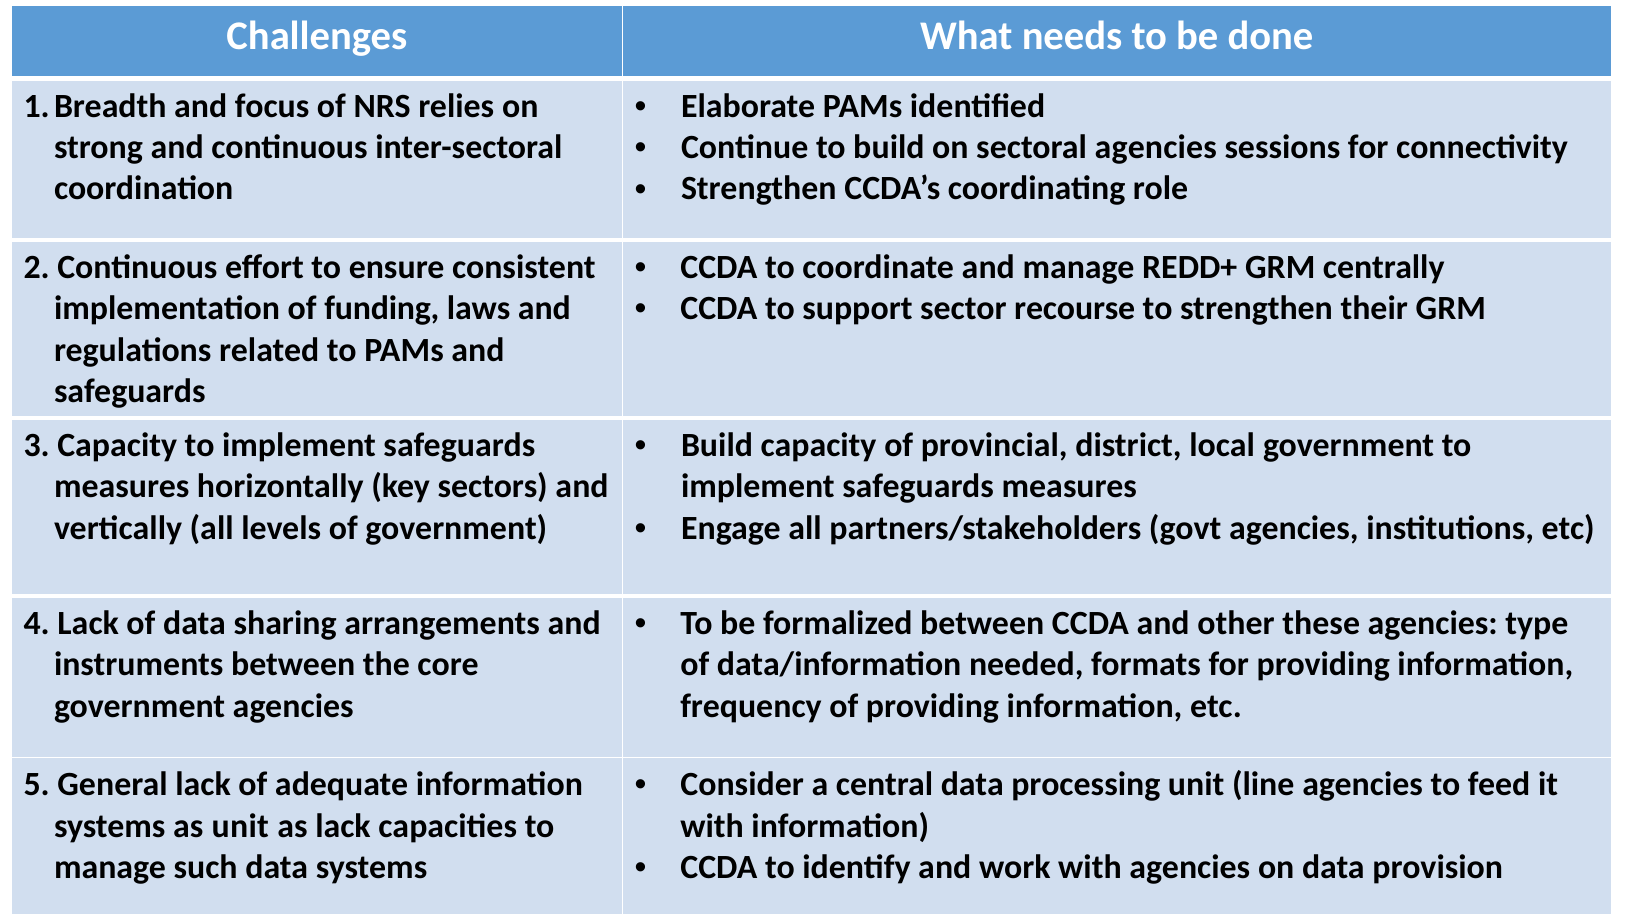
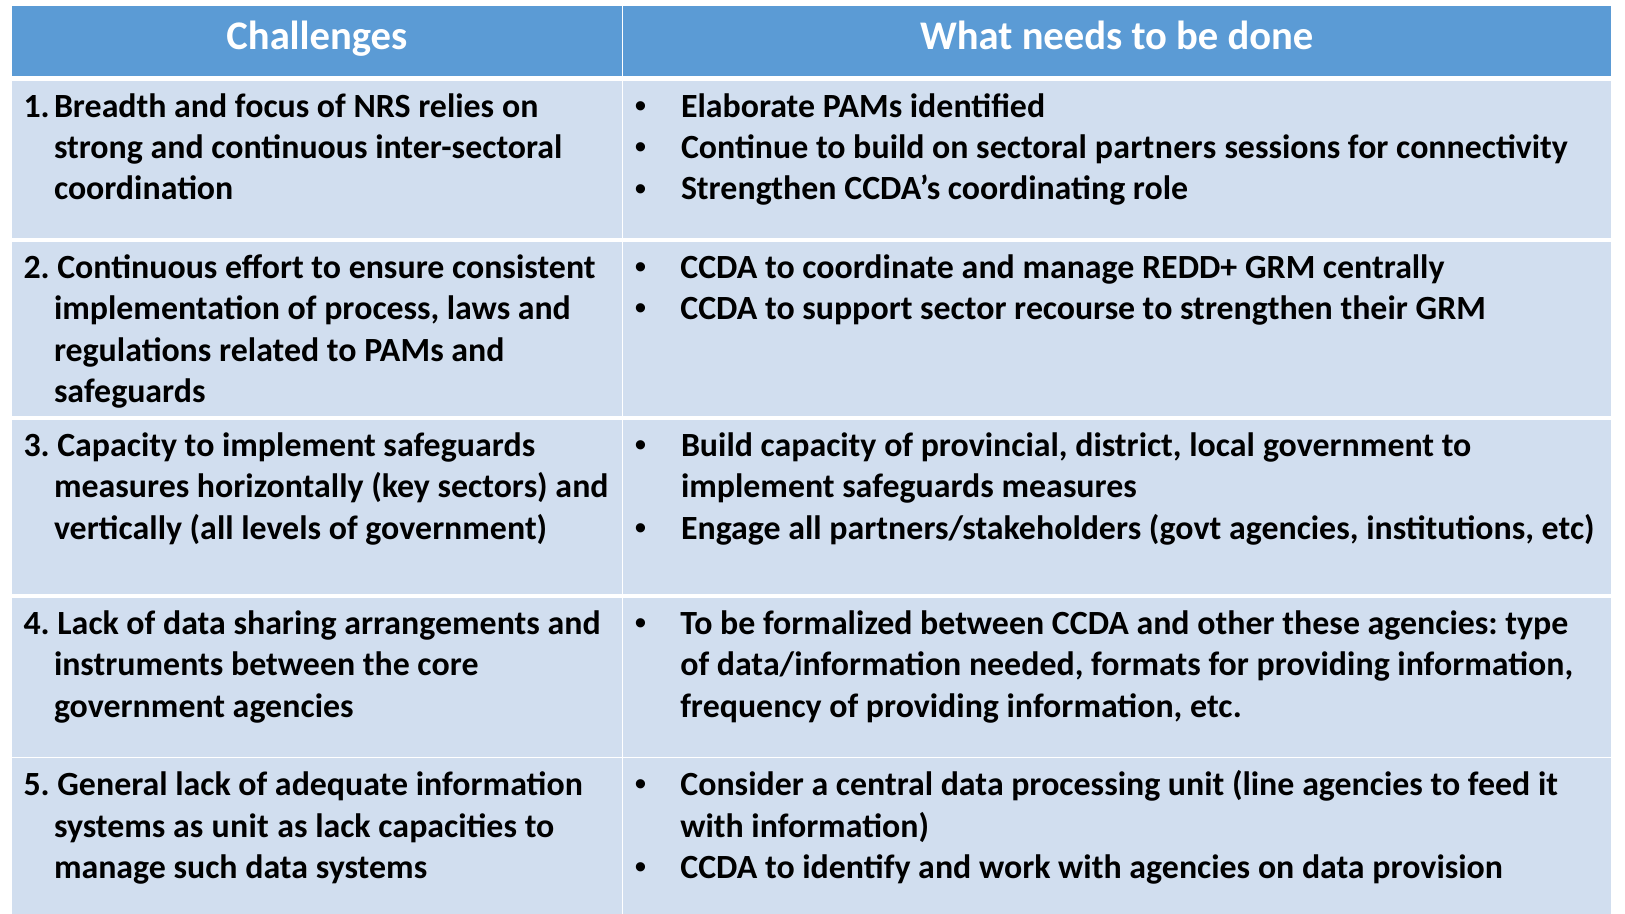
sectoral agencies: agencies -> partners
funding: funding -> process
